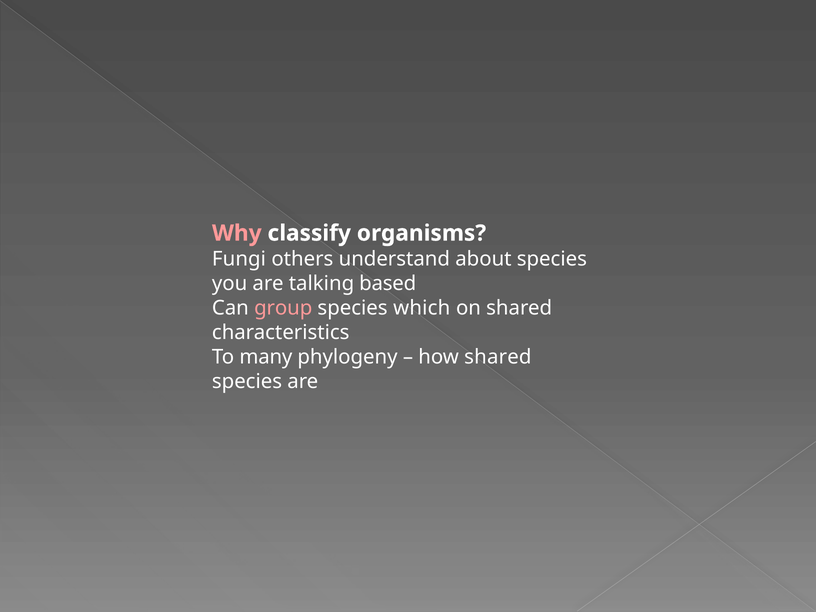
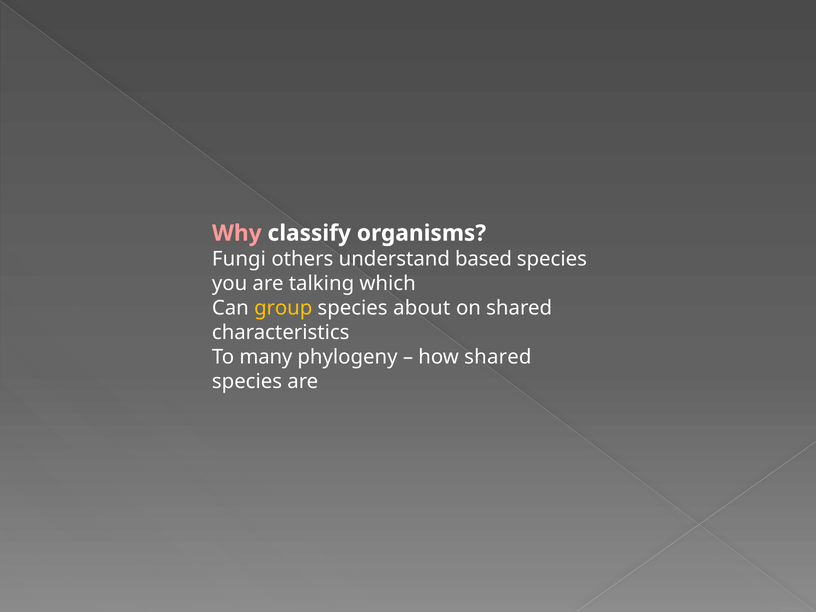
about: about -> based
based: based -> which
group colour: pink -> yellow
which: which -> about
